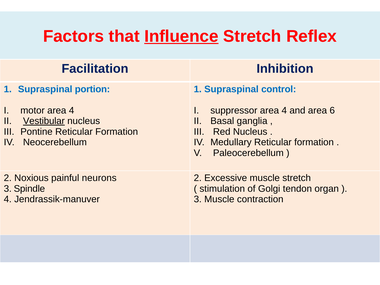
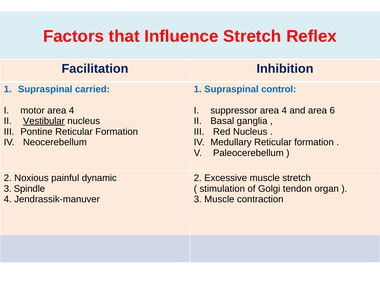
Influence underline: present -> none
portion: portion -> carried
neurons: neurons -> dynamic
